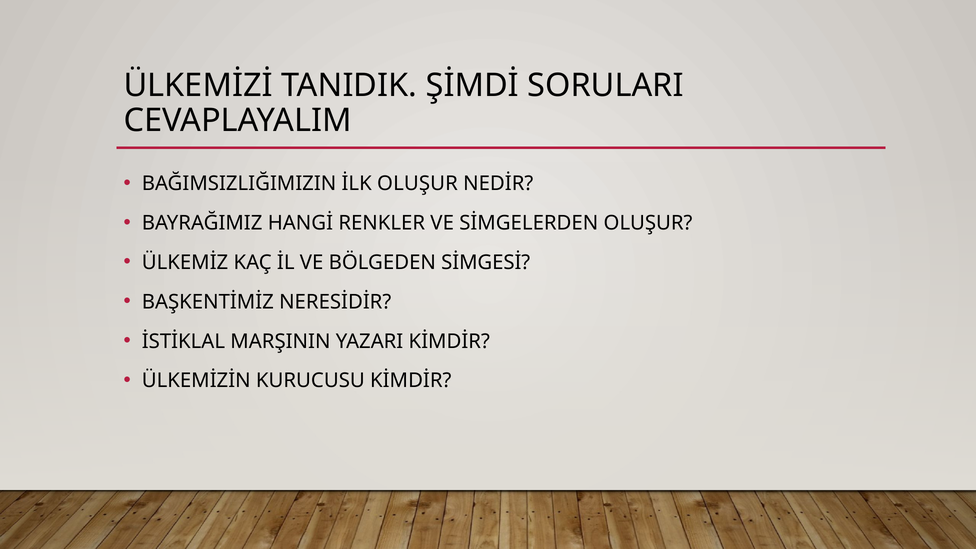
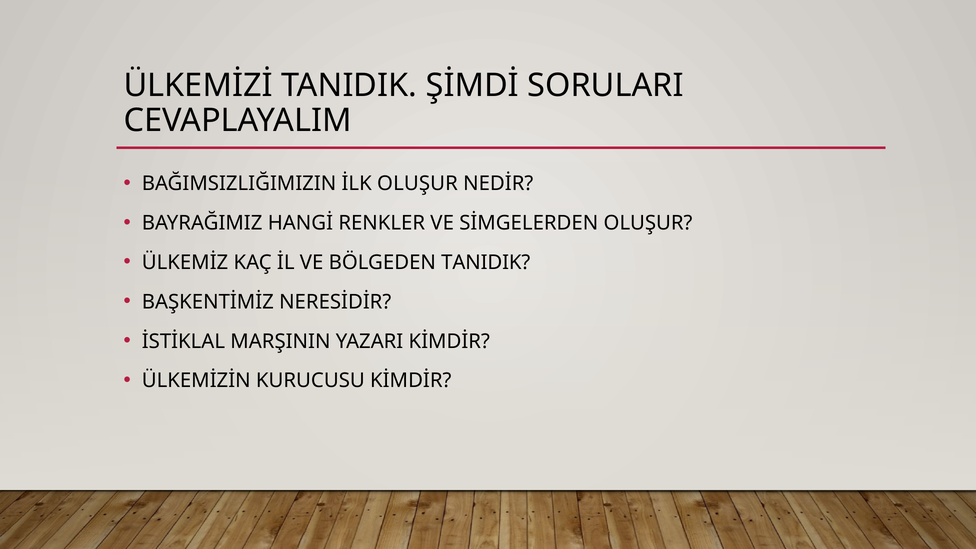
BÖLGEDEN SİMGESİ: SİMGESİ -> TANIDIK
